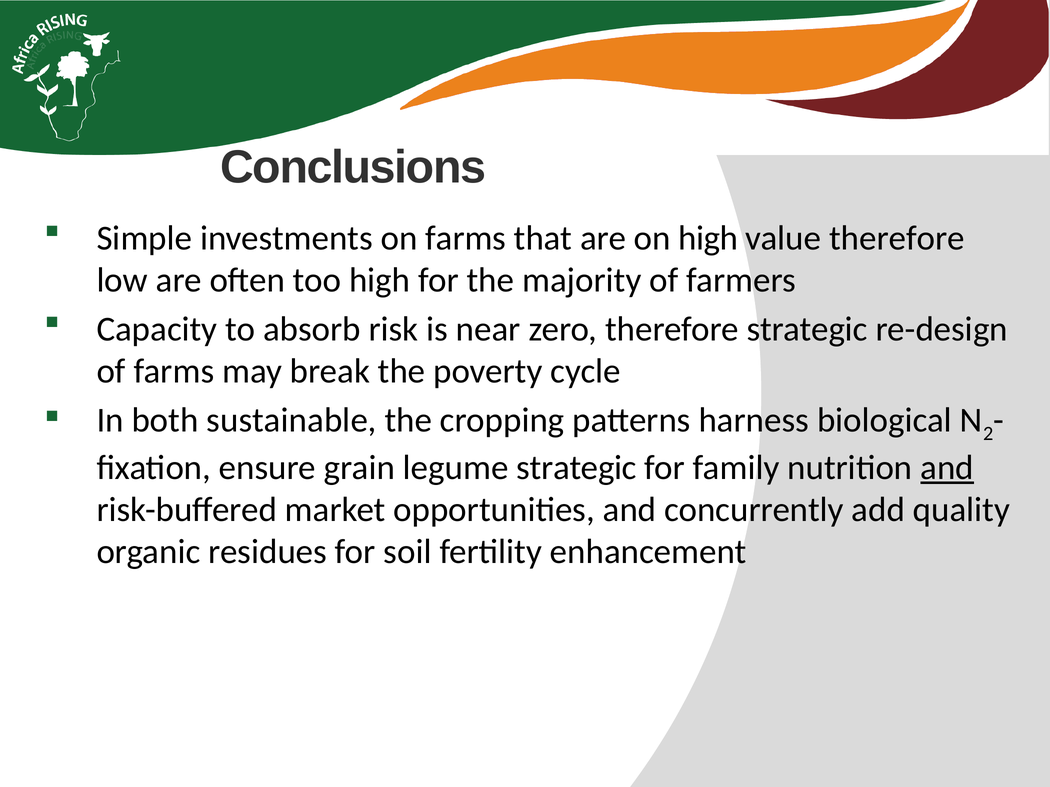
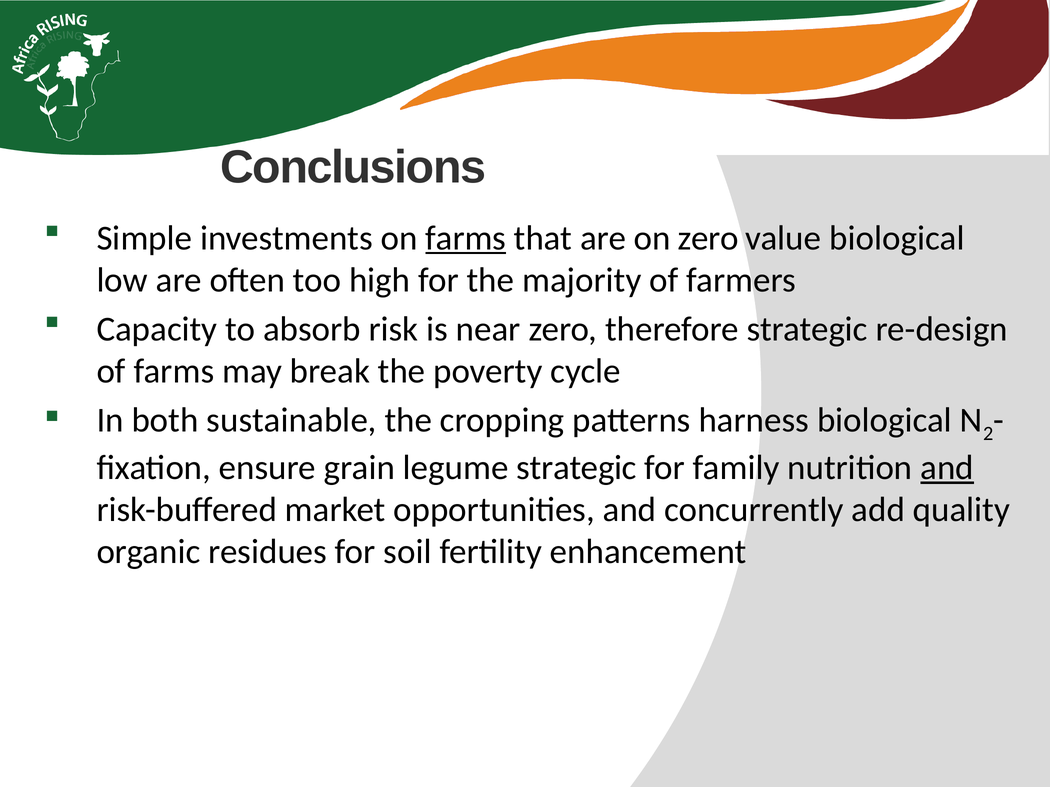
farms at (466, 238) underline: none -> present
on high: high -> zero
value therefore: therefore -> biological
